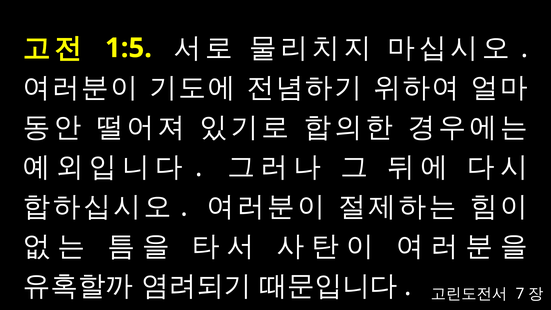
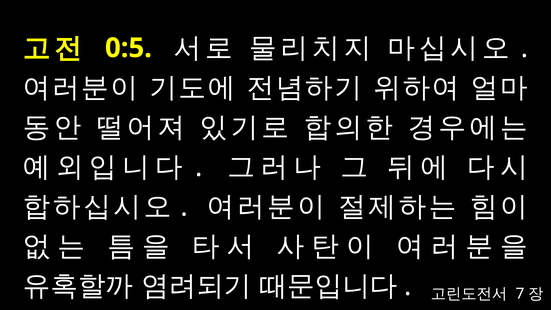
1:5: 1:5 -> 0:5
